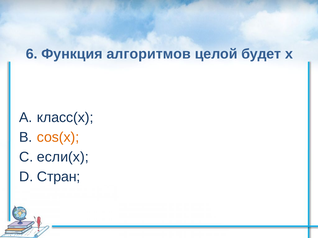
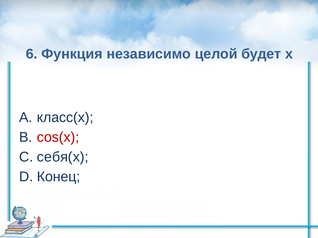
алгоритмов: алгоритмов -> независимо
cos(x colour: orange -> red
если(x: если(x -> себя(x
Стран: Стран -> Конец
